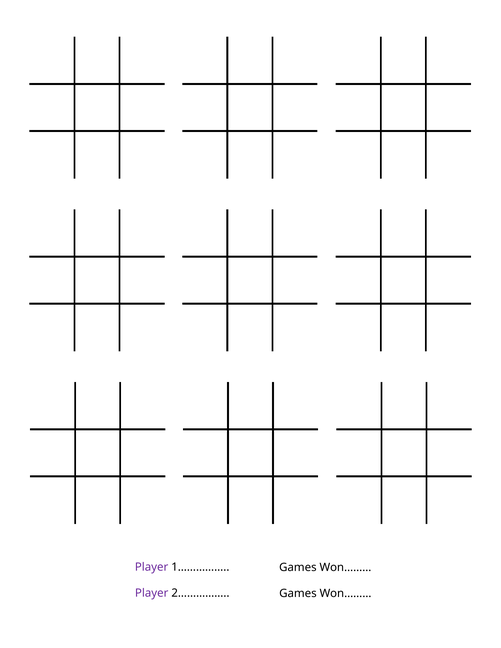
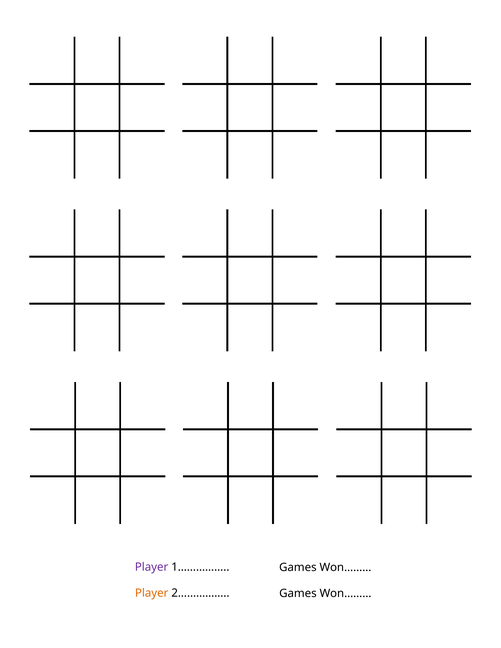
Player at (152, 593) colour: purple -> orange
